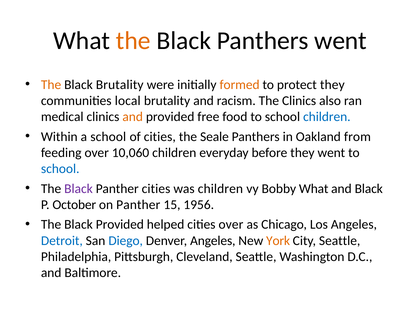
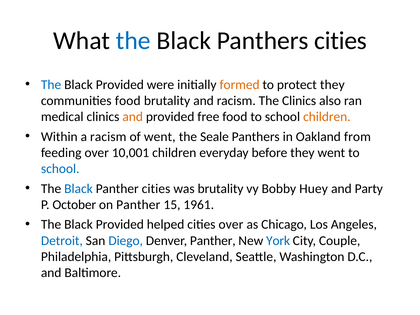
the at (133, 41) colour: orange -> blue
Panthers went: went -> cities
The at (51, 85) colour: orange -> blue
Brutality at (120, 85): Brutality -> Provided
communities local: local -> food
children at (327, 117) colour: blue -> orange
a school: school -> racism
of cities: cities -> went
10,060: 10,060 -> 10,001
Black at (79, 189) colour: purple -> blue
was children: children -> brutality
Bobby What: What -> Huey
and Black: Black -> Party
1956: 1956 -> 1961
Denver Angeles: Angeles -> Panther
York colour: orange -> blue
City Seattle: Seattle -> Couple
